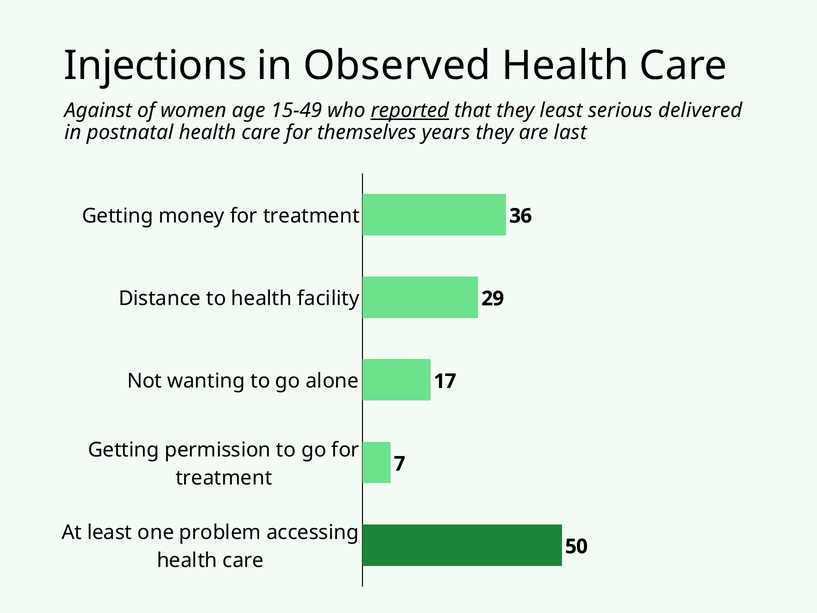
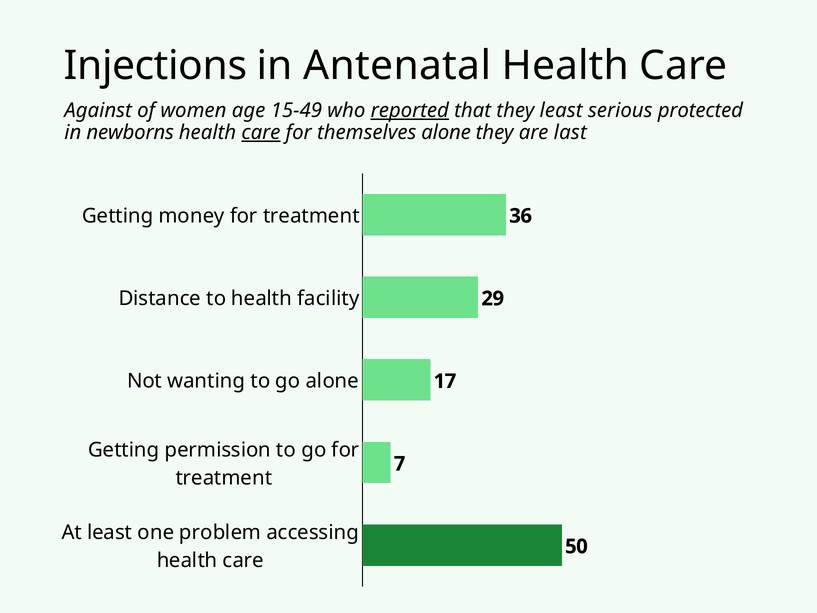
Observed: Observed -> Antenatal
delivered: delivered -> protected
postnatal: postnatal -> newborns
care at (261, 132) underline: none -> present
themselves years: years -> alone
